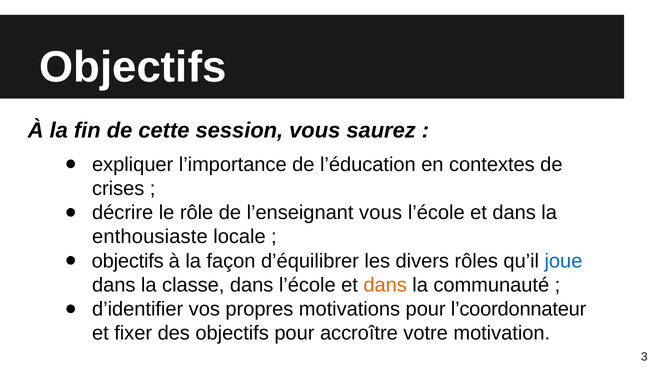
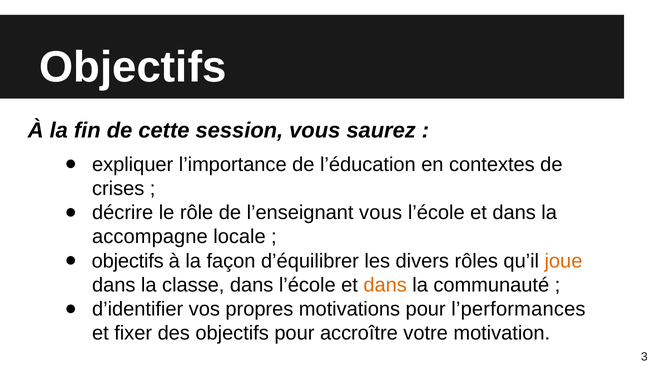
enthousiaste: enthousiaste -> accompagne
joue colour: blue -> orange
l’coordonnateur: l’coordonnateur -> l’performances
